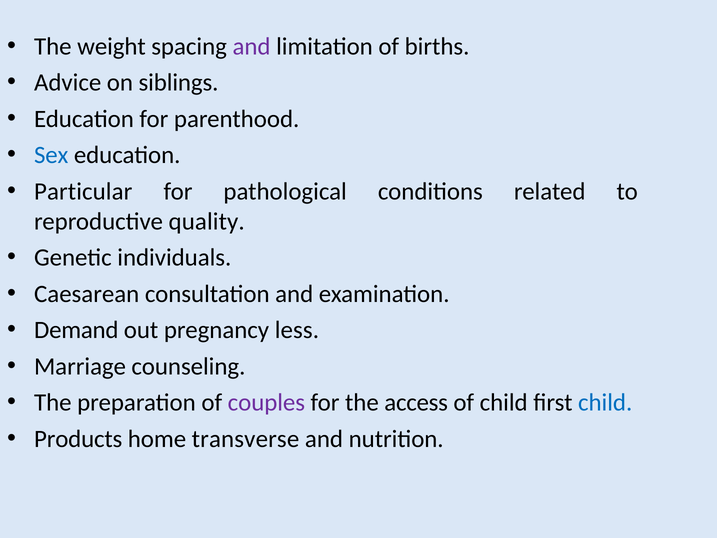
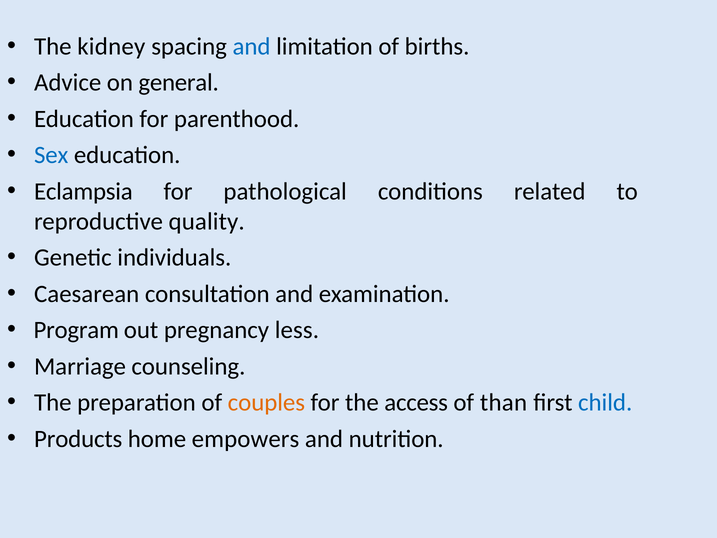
weight: weight -> kidney
and at (252, 46) colour: purple -> blue
siblings: siblings -> general
Particular: Particular -> Eclampsia
Demand: Demand -> Program
couples colour: purple -> orange
of child: child -> than
transverse: transverse -> empowers
